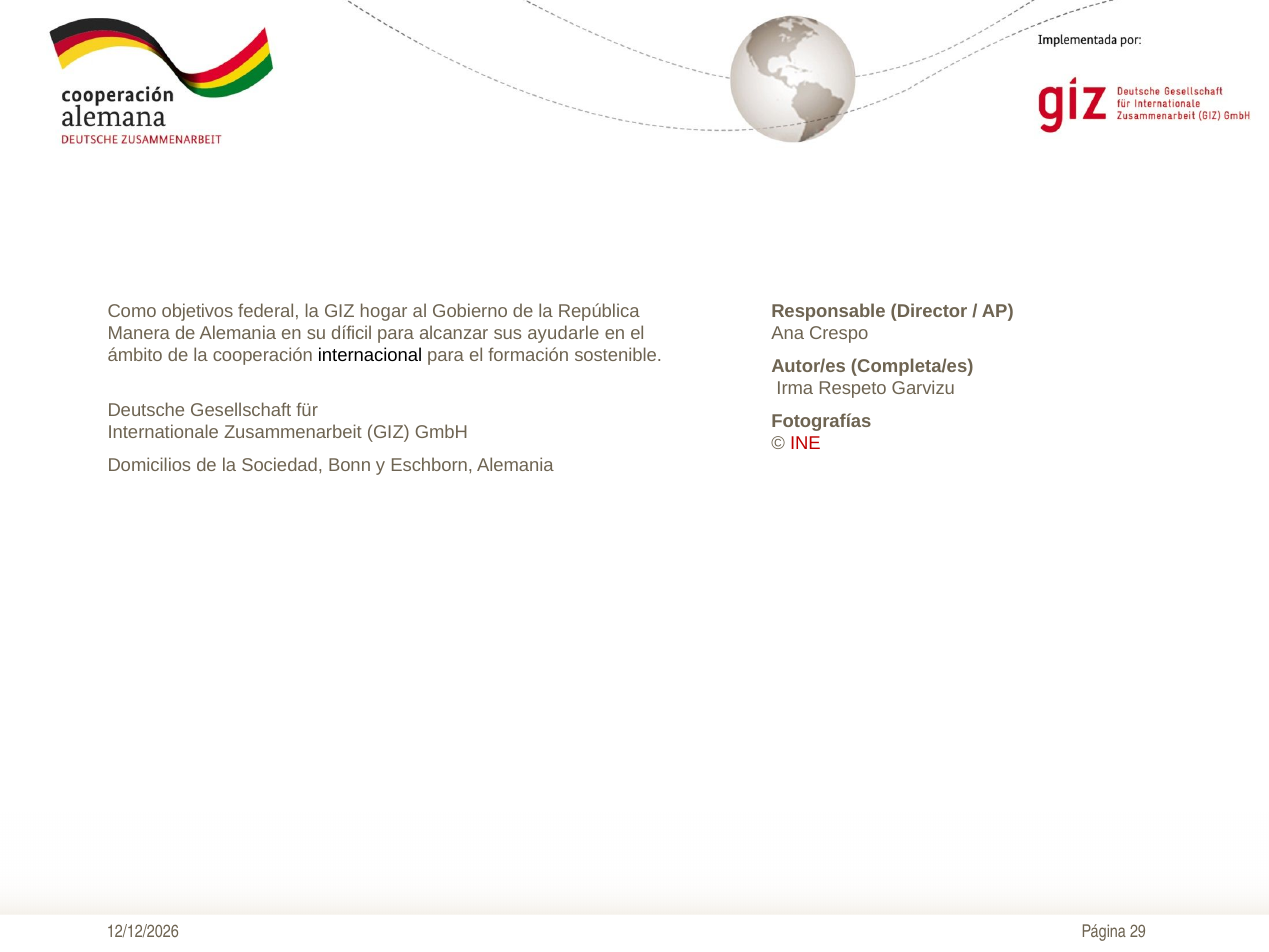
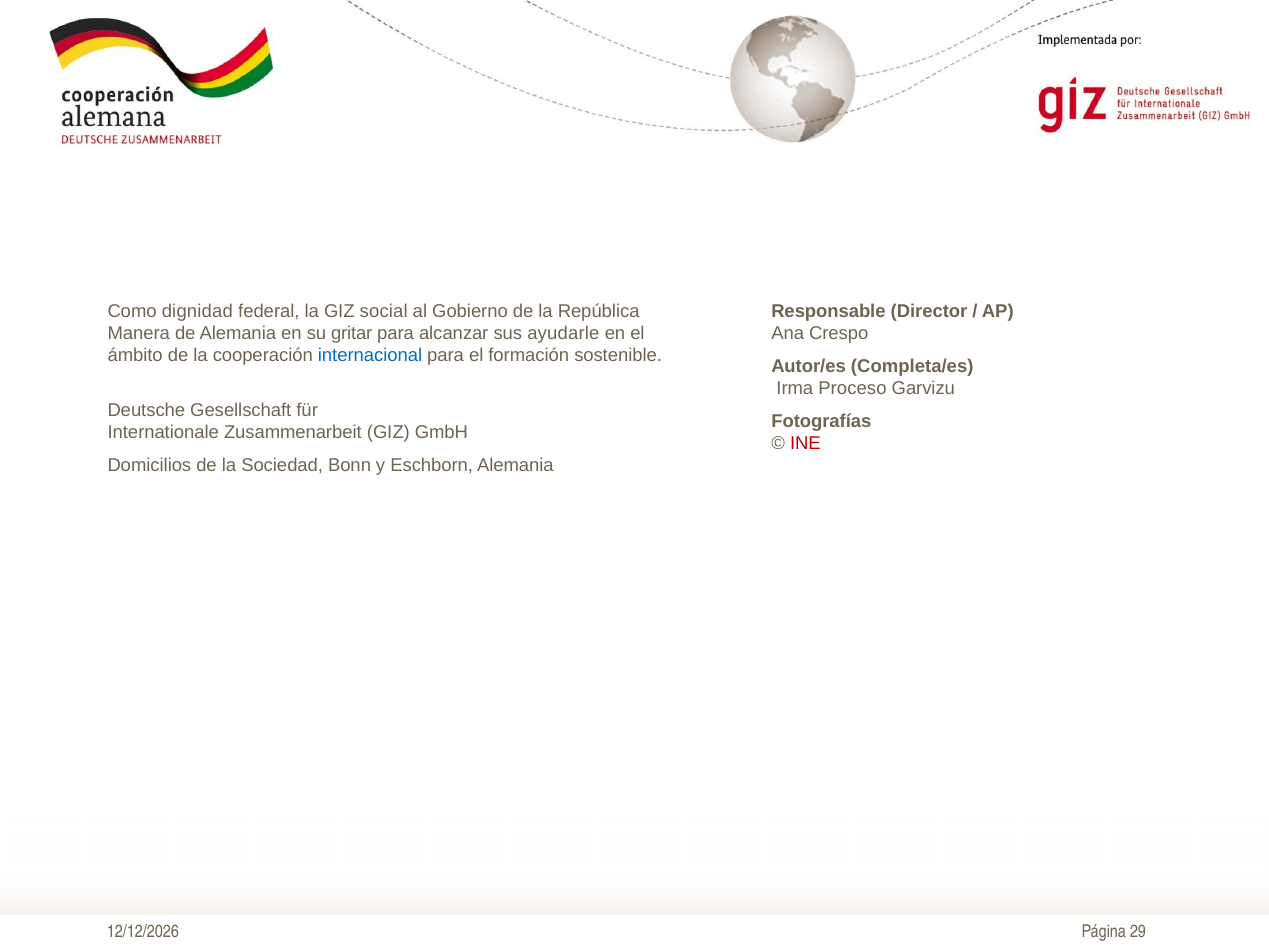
objetivos: objetivos -> dignidad
hogar: hogar -> social
díficil: díficil -> gritar
internacional colour: black -> blue
Respeto: Respeto -> Proceso
